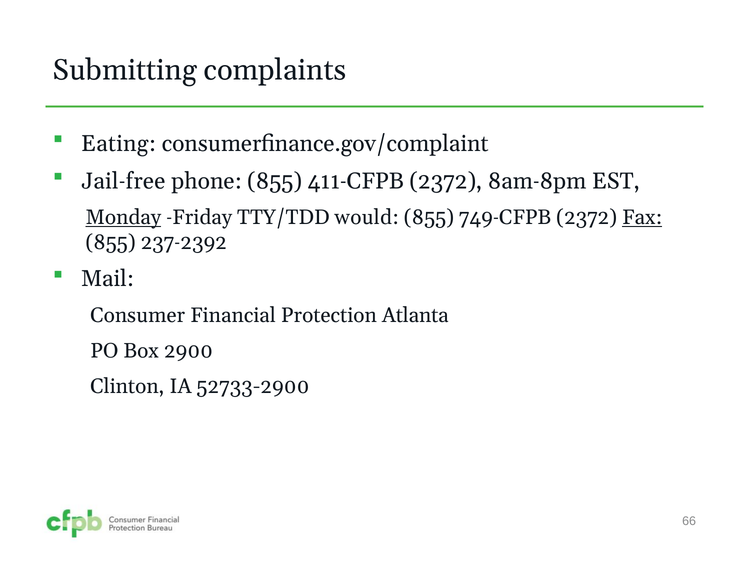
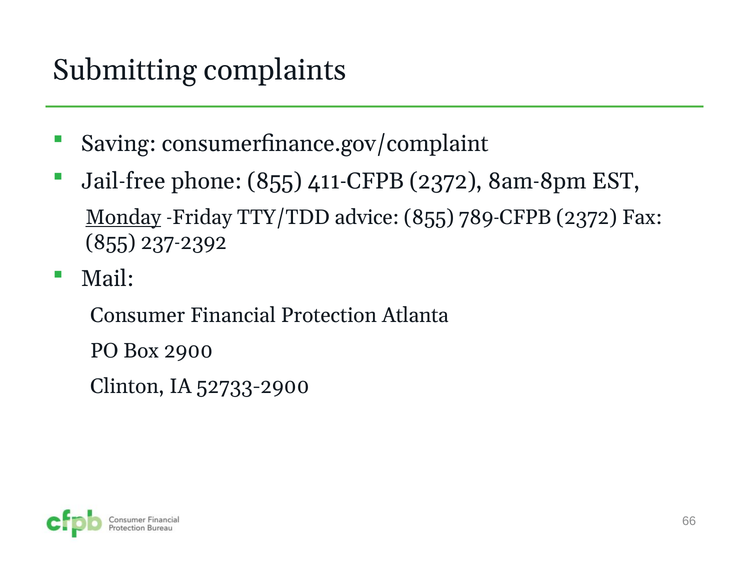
Eating: Eating -> Saving
would: would -> advice
749‐CFPB: 749‐CFPB -> 789‐CFPB
Fax underline: present -> none
